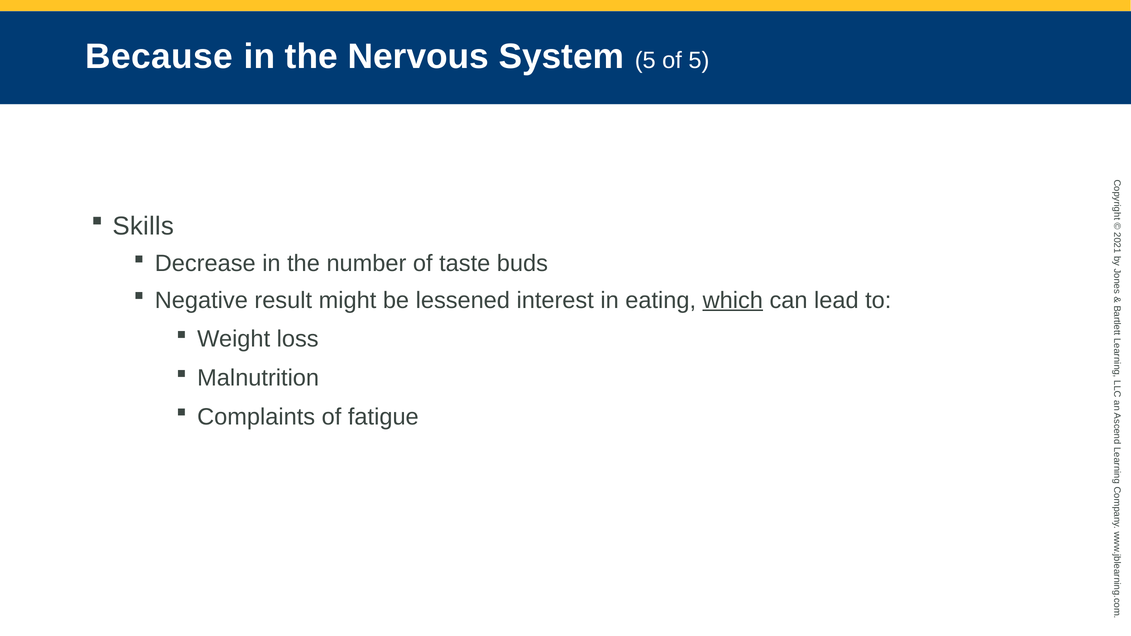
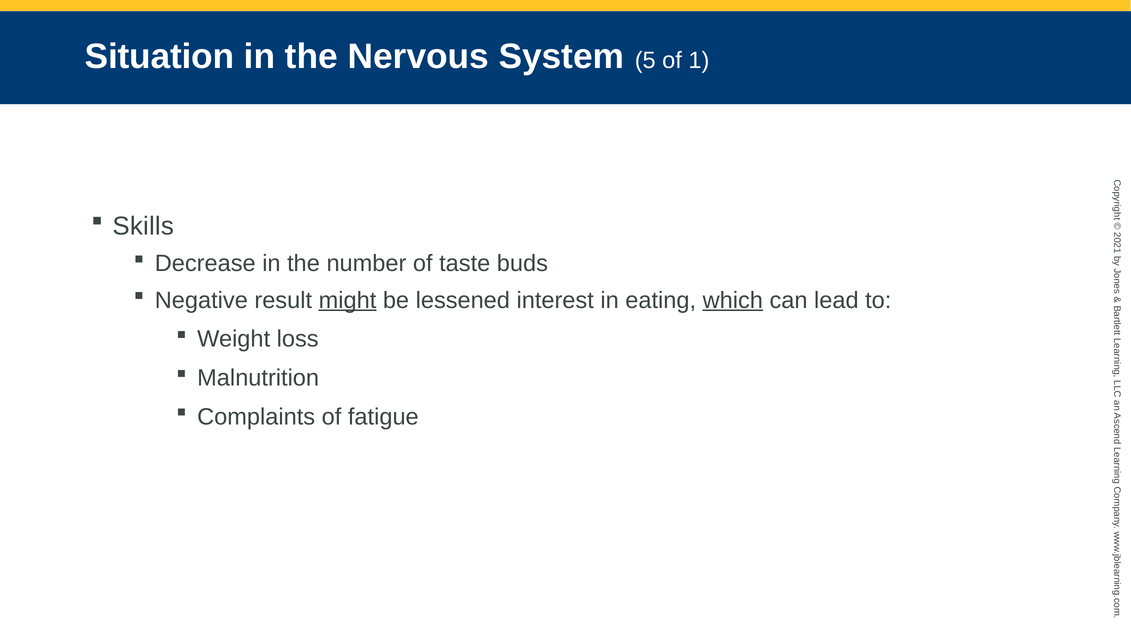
Because: Because -> Situation
of 5: 5 -> 1
might underline: none -> present
